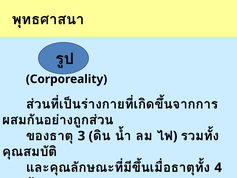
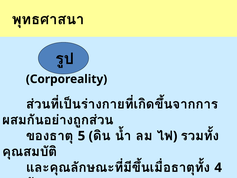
3: 3 -> 5
